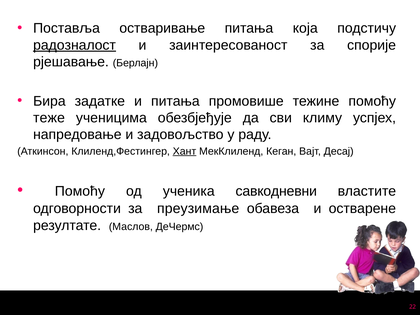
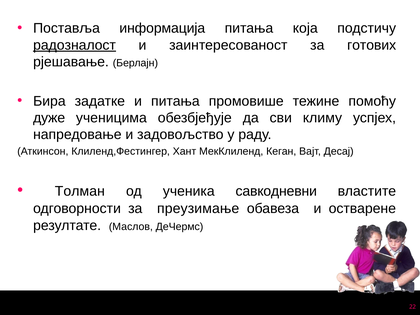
остваривање: остваривање -> информација
спорије: спорије -> готових
теже: теже -> дуже
Хант underline: present -> none
Помоћу at (80, 191): Помоћу -> Толман
